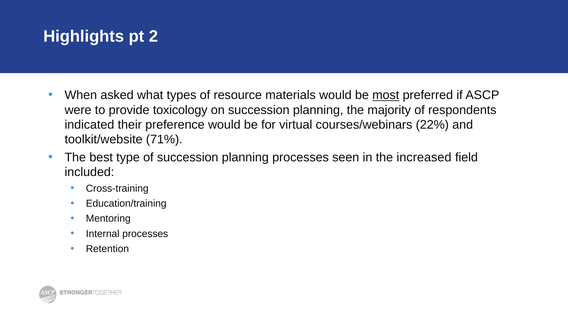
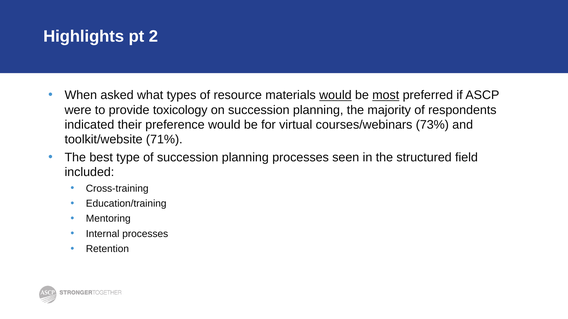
would at (335, 95) underline: none -> present
22%: 22% -> 73%
increased: increased -> structured
